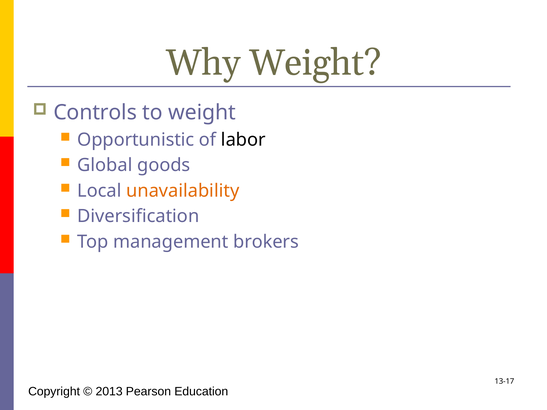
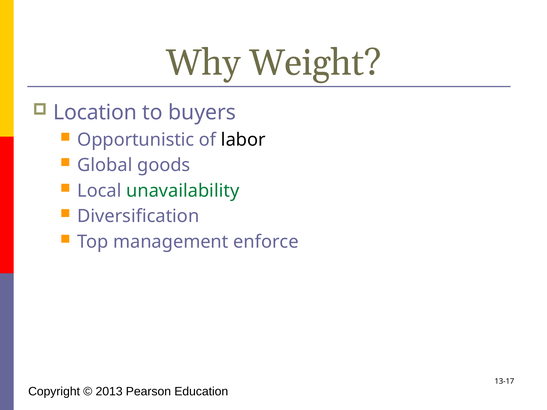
Controls: Controls -> Location
to weight: weight -> buyers
unavailability colour: orange -> green
brokers: brokers -> enforce
